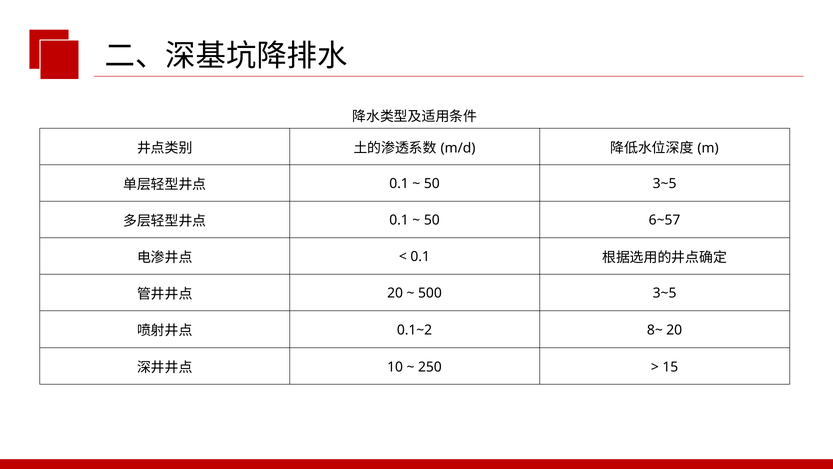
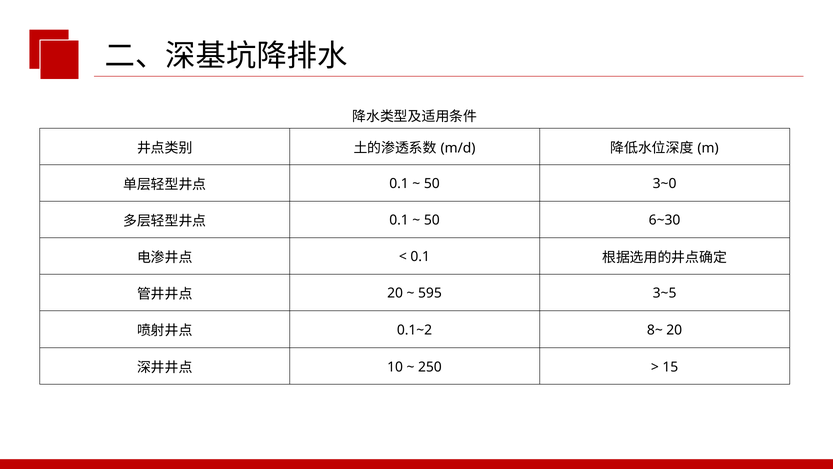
50 3~5: 3~5 -> 3~0
6~57: 6~57 -> 6~30
500: 500 -> 595
